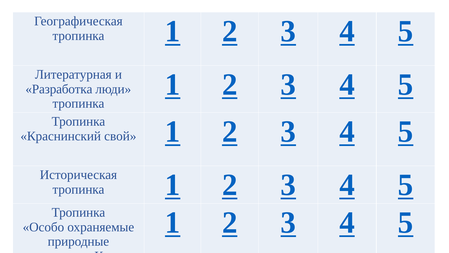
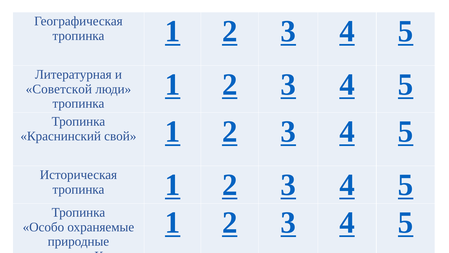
Разработка: Разработка -> Советской
